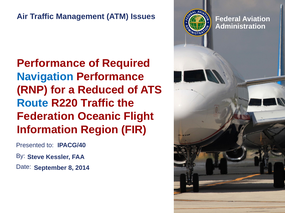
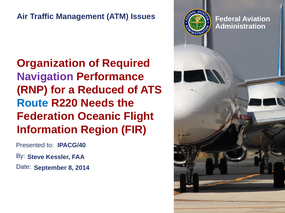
Performance at (51, 64): Performance -> Organization
Navigation colour: blue -> purple
R220 Traffic: Traffic -> Needs
